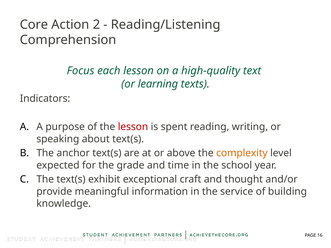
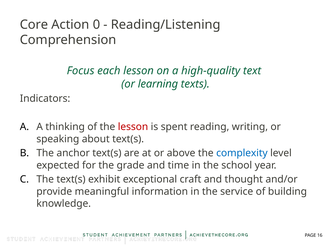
2: 2 -> 0
purpose: purpose -> thinking
complexity colour: orange -> blue
